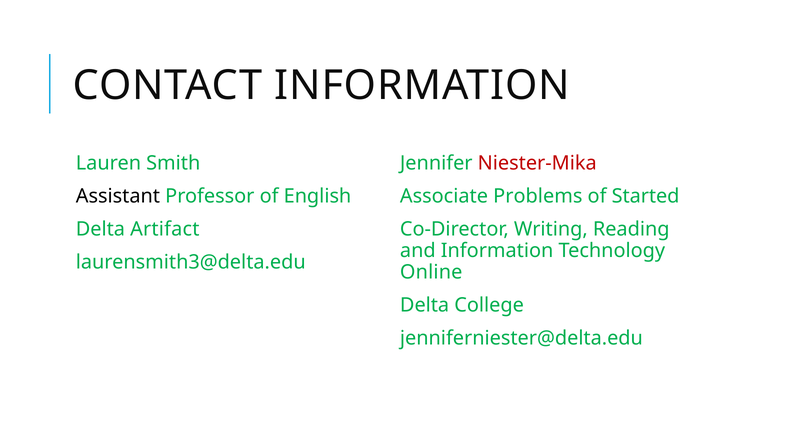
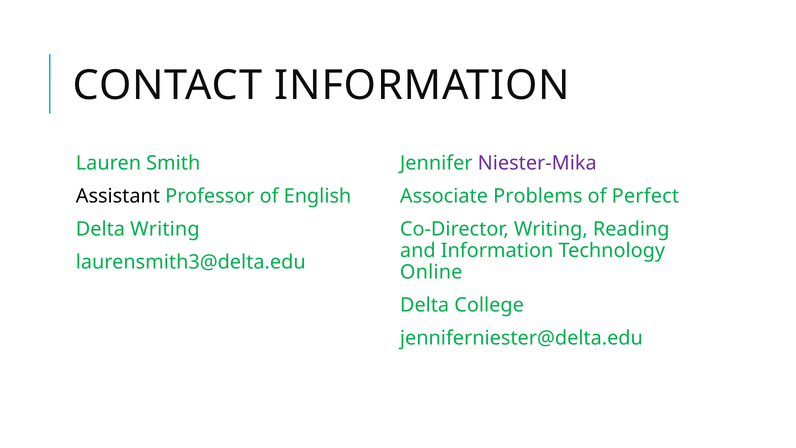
Niester-Mika colour: red -> purple
Started: Started -> Perfect
Delta Artifact: Artifact -> Writing
